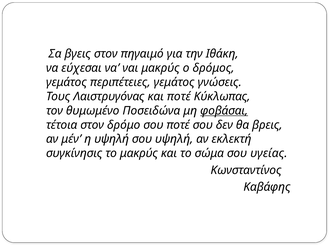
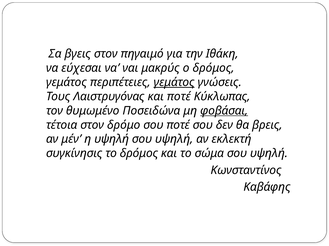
γεμάτος at (174, 82) underline: none -> present
το μακρύς: μακρύς -> δρόμος
σώμα σου υγείας: υγείας -> υψηλή
